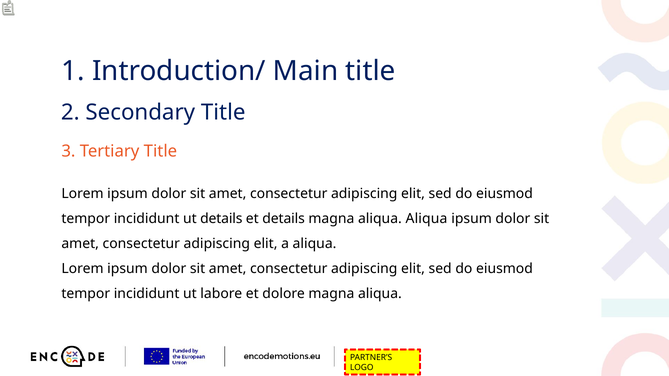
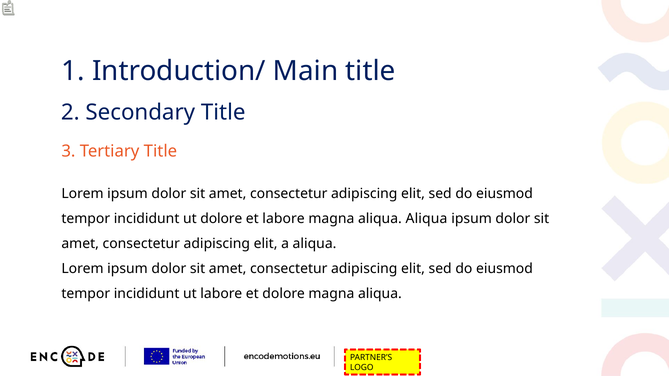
ut details: details -> dolore
et details: details -> labore
